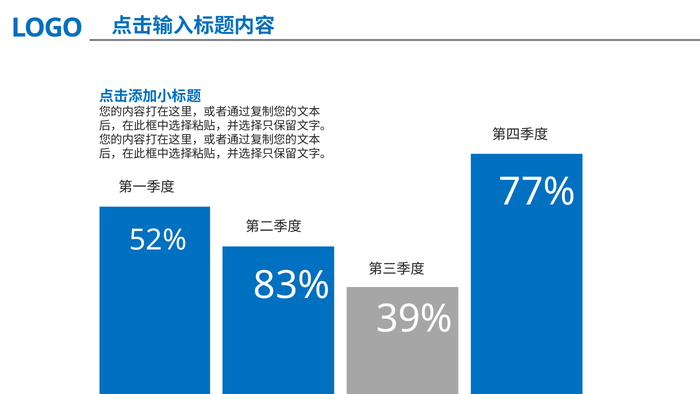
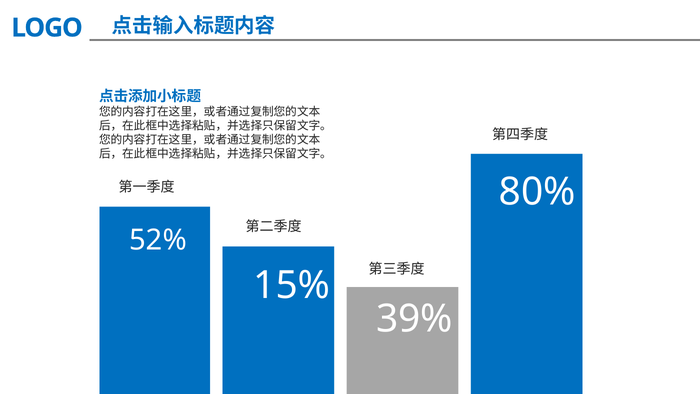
77%: 77% -> 80%
83%: 83% -> 15%
